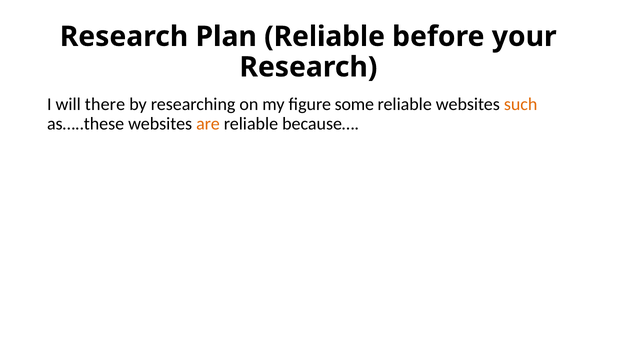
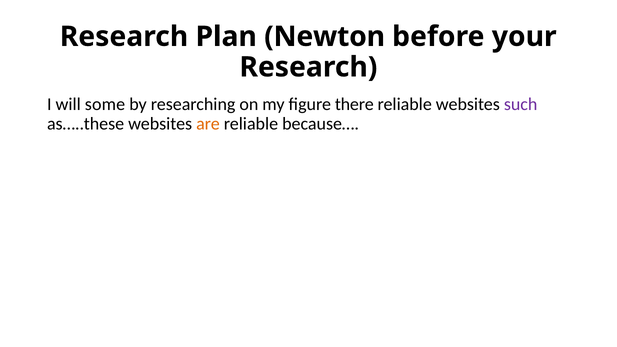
Plan Reliable: Reliable -> Newton
there: there -> some
some: some -> there
such colour: orange -> purple
